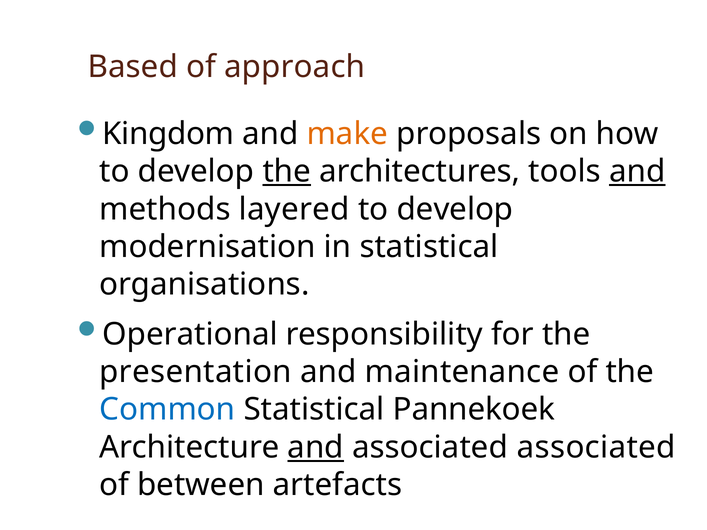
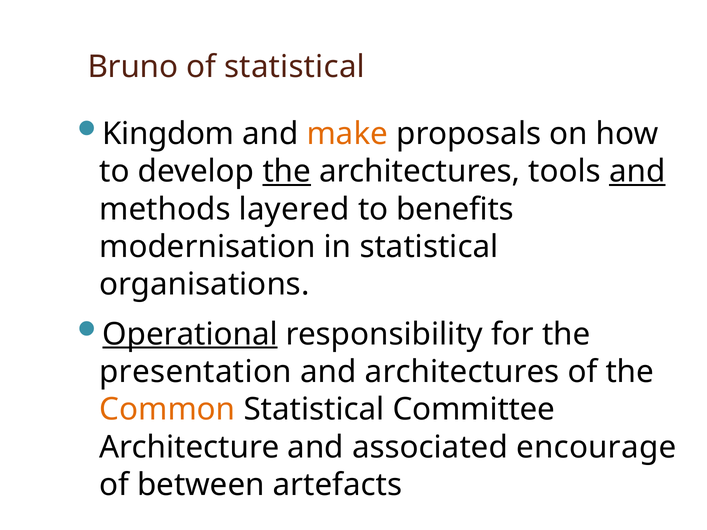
Based: Based -> Bruno
of approach: approach -> statistical
develop at (455, 209): develop -> benefits
Operational underline: none -> present
and maintenance: maintenance -> architectures
Common colour: blue -> orange
Pannekoek: Pannekoek -> Committee
and at (316, 448) underline: present -> none
associated associated: associated -> encourage
